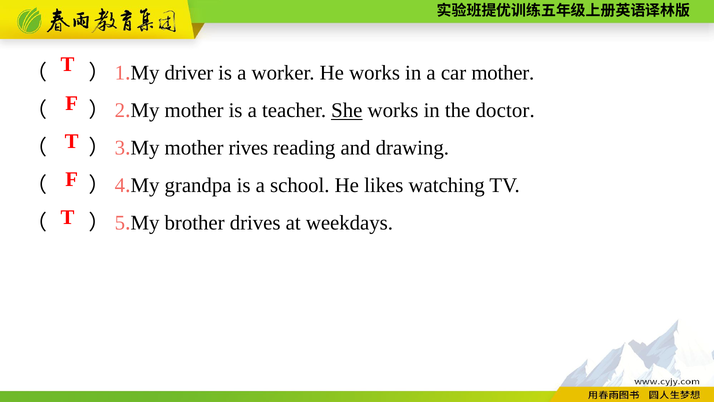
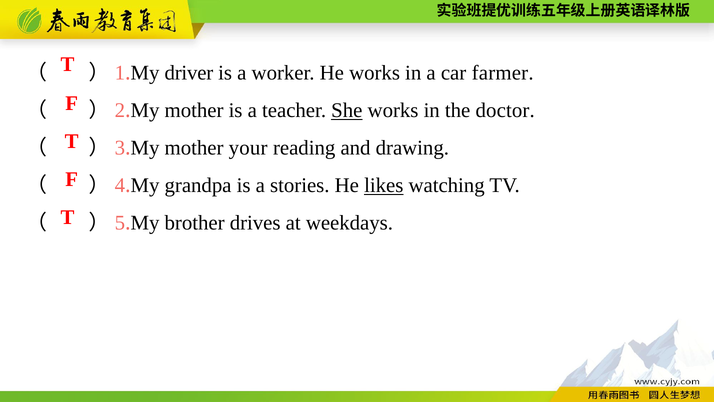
car mother: mother -> farmer
rives: rives -> your
school: school -> stories
likes underline: none -> present
